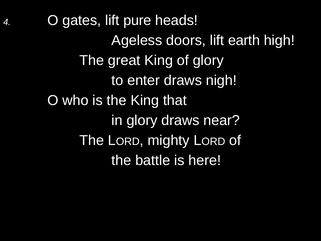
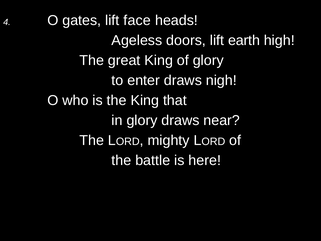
pure: pure -> face
